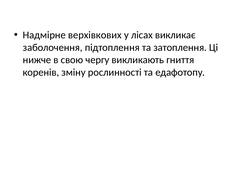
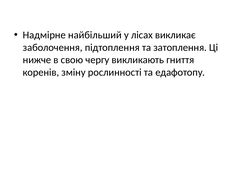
верхівкових: верхівкових -> найбільший
